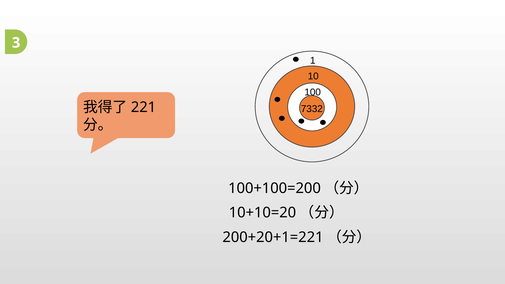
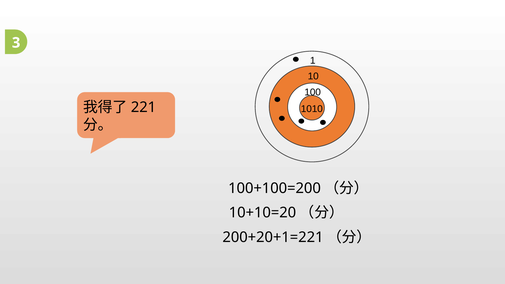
7332: 7332 -> 1010
